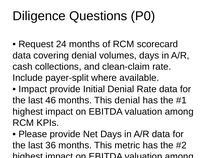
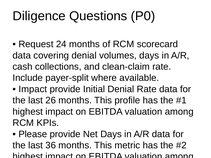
46: 46 -> 26
This denial: denial -> profile
